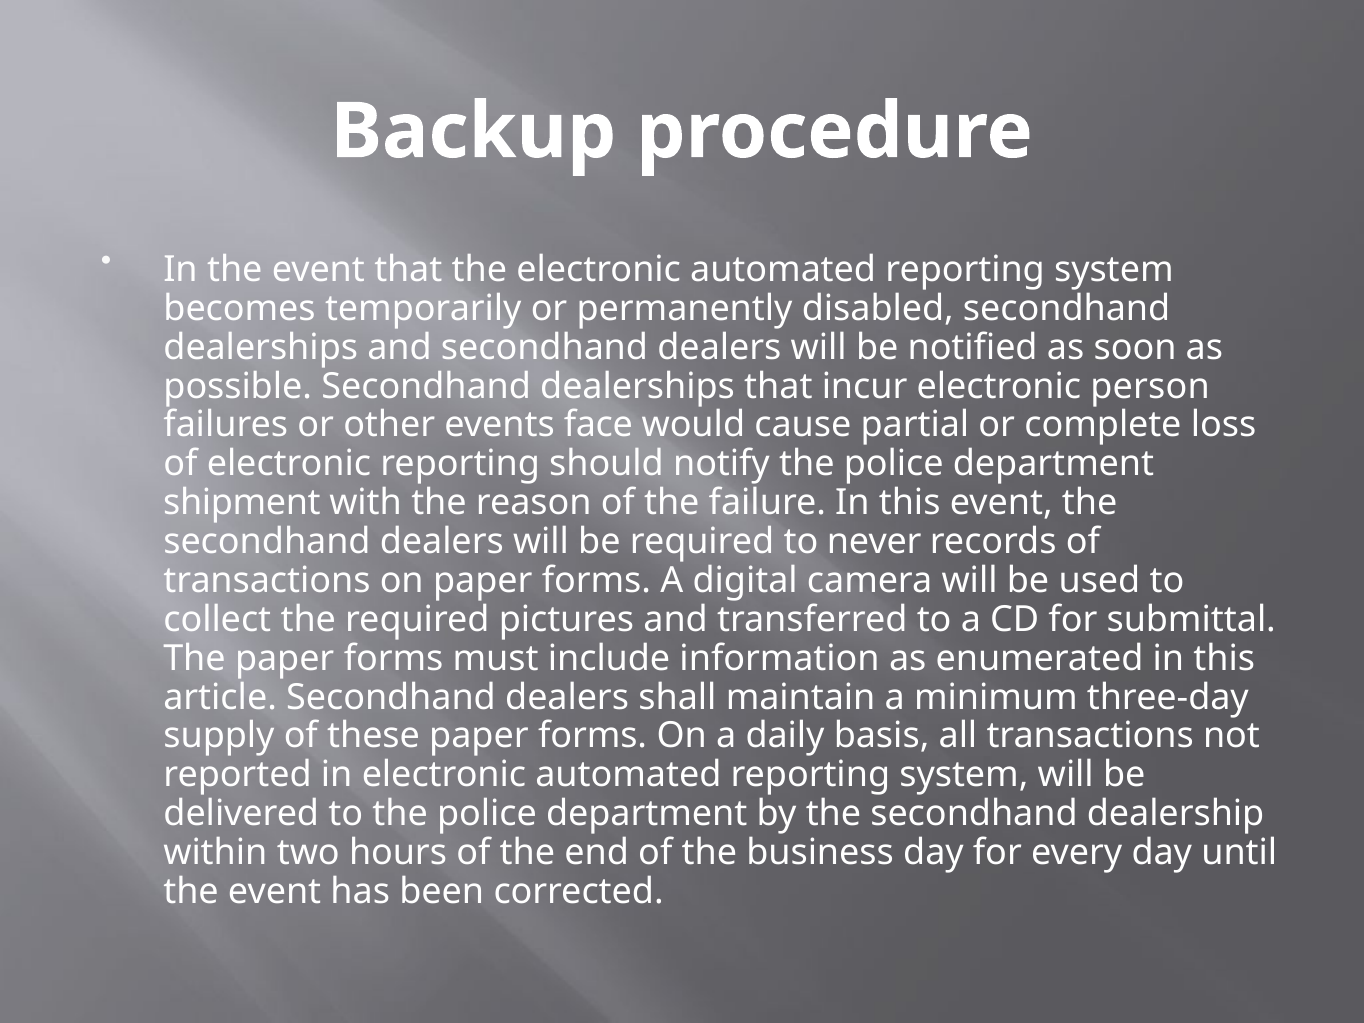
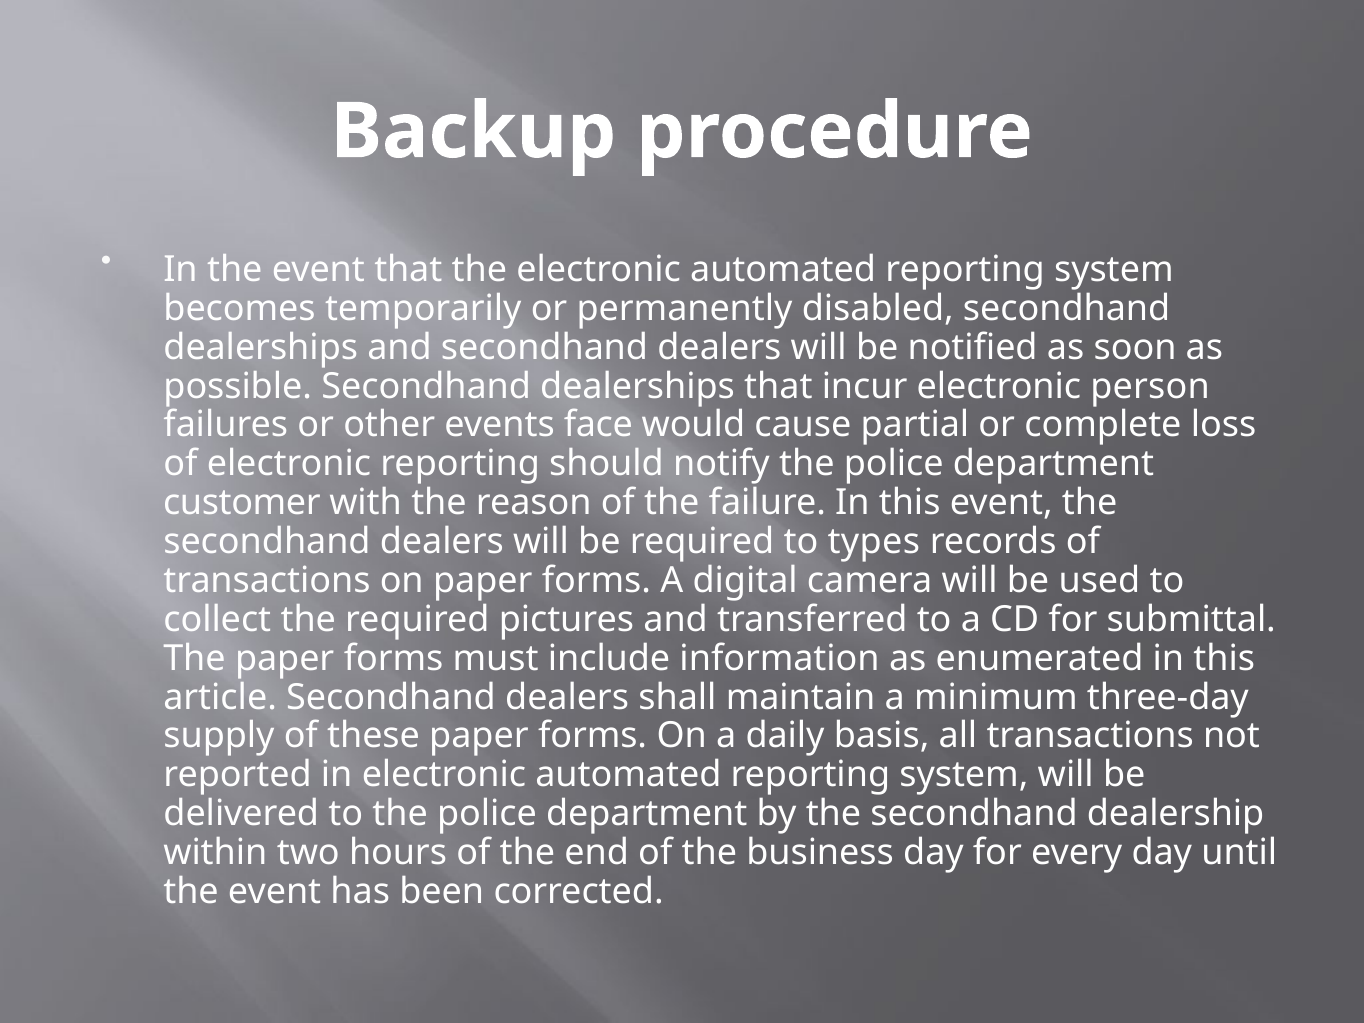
shipment: shipment -> customer
never: never -> types
